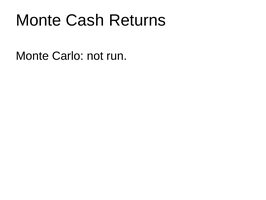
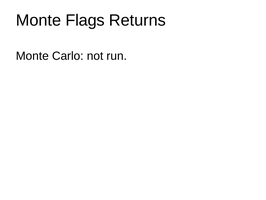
Cash: Cash -> Flags
